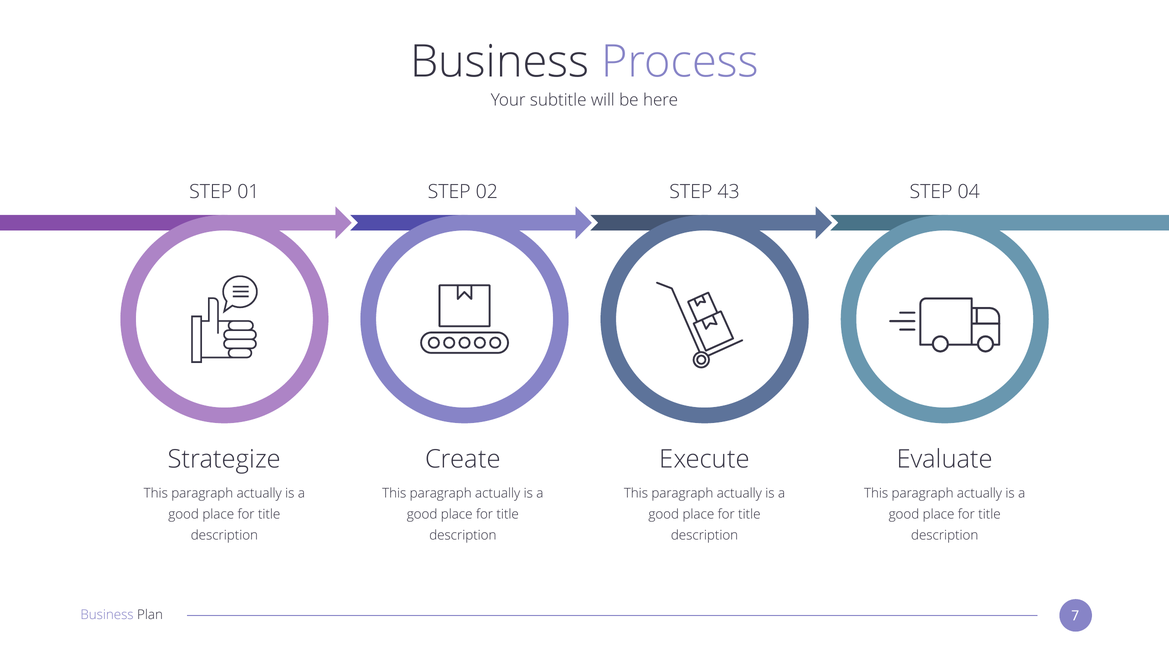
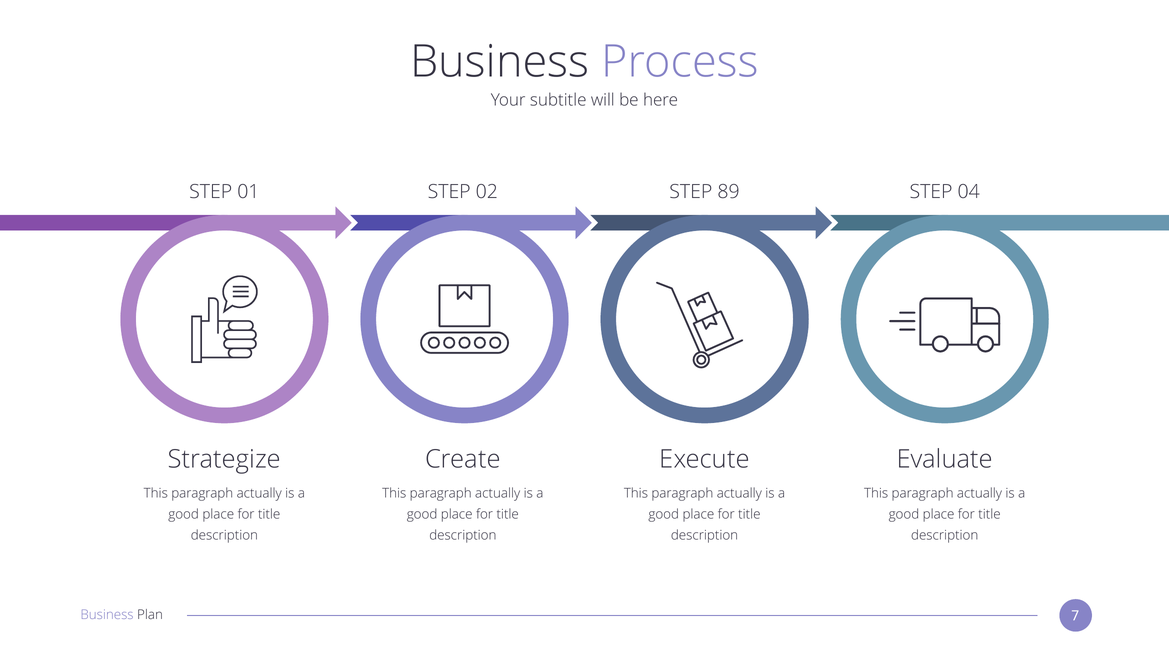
43: 43 -> 89
